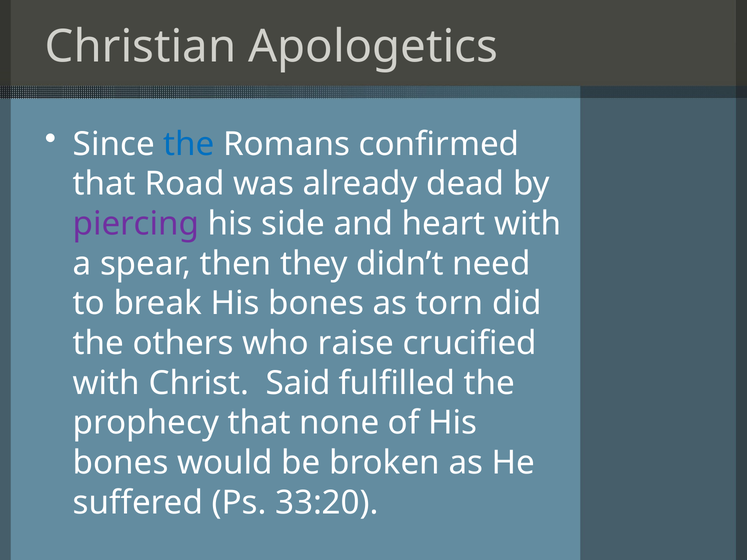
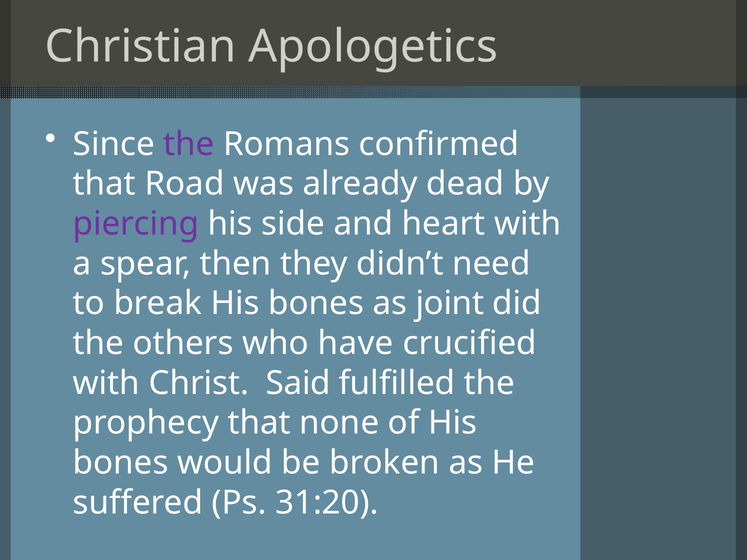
the at (189, 144) colour: blue -> purple
torn: torn -> joint
raise: raise -> have
33:20: 33:20 -> 31:20
